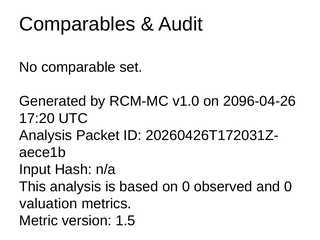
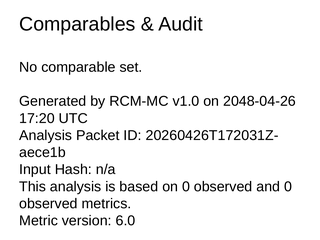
2096-04-26: 2096-04-26 -> 2048-04-26
valuation at (48, 204): valuation -> observed
1.5: 1.5 -> 6.0
